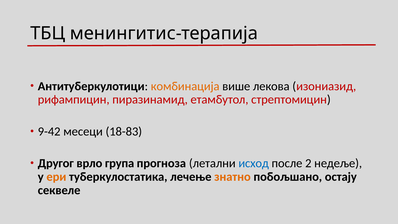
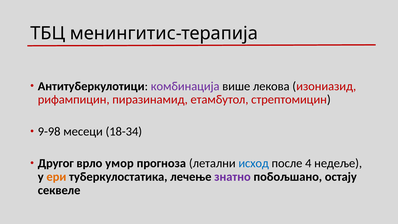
комбинација colour: orange -> purple
9-42: 9-42 -> 9-98
18-83: 18-83 -> 18-34
група: група -> умор
2: 2 -> 4
знатно colour: orange -> purple
